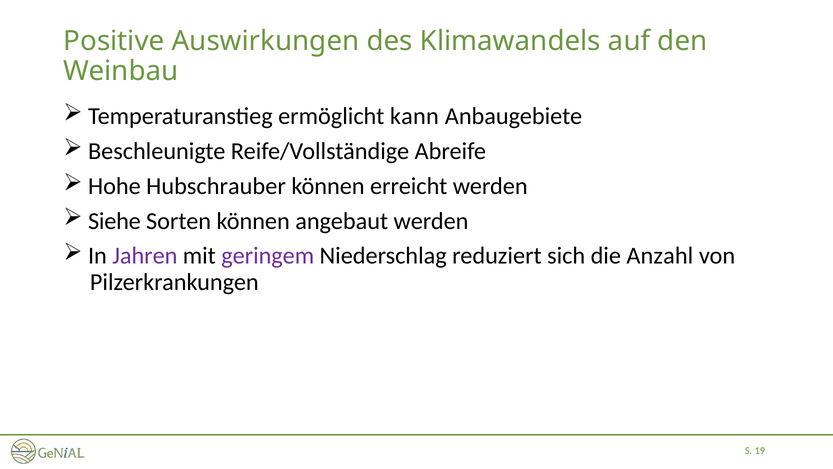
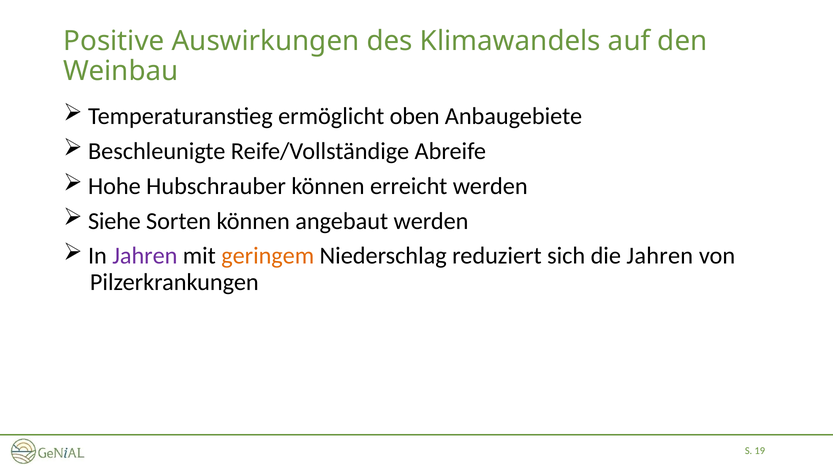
kann: kann -> oben
geringem colour: purple -> orange
die Anzahl: Anzahl -> Jahren
